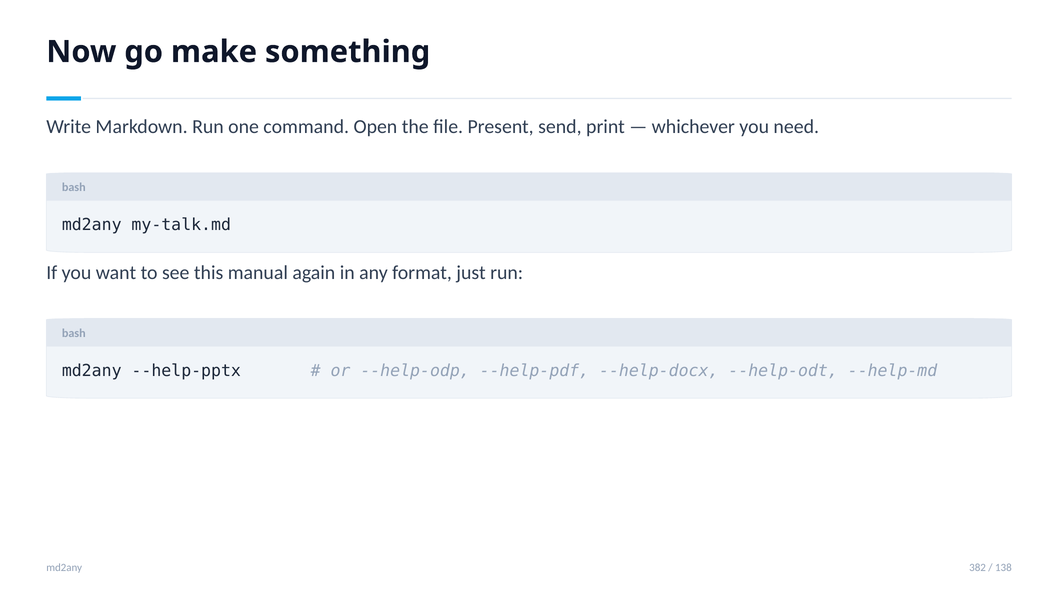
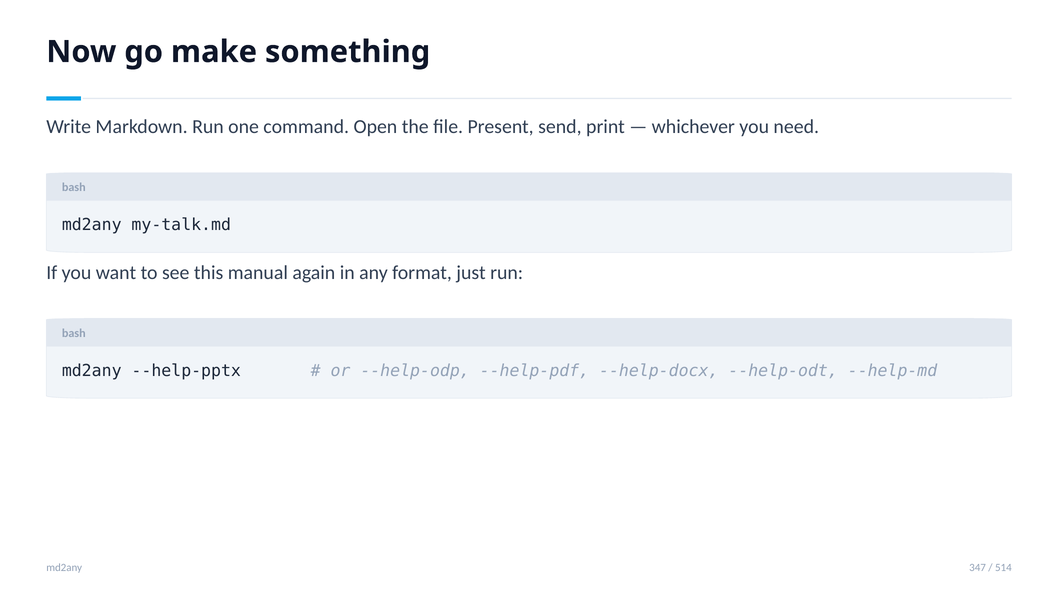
382: 382 -> 347
138: 138 -> 514
